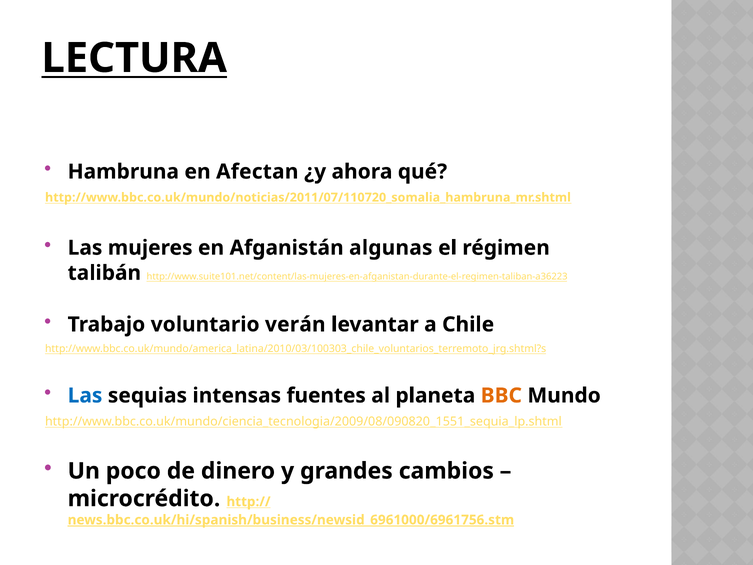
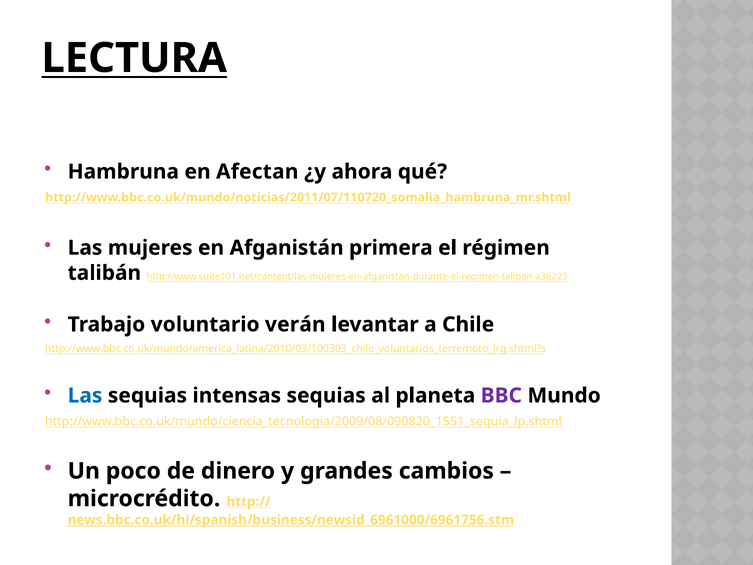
algunas: algunas -> primera
intensas fuentes: fuentes -> sequias
BBC colour: orange -> purple
